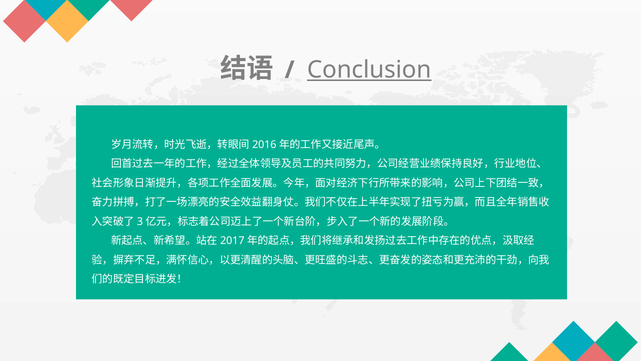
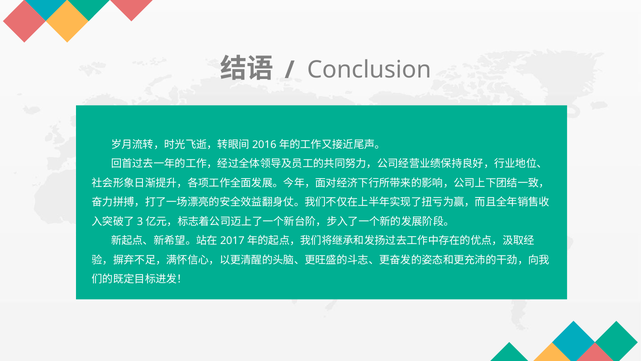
Conclusion underline: present -> none
